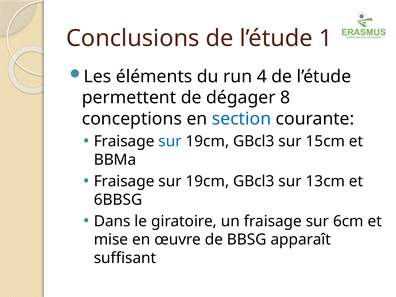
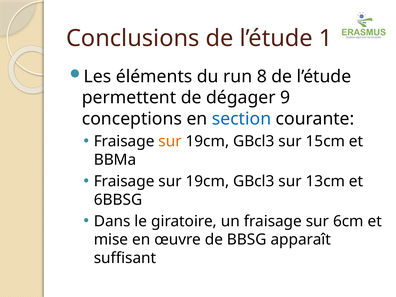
4: 4 -> 8
8: 8 -> 9
sur at (170, 141) colour: blue -> orange
